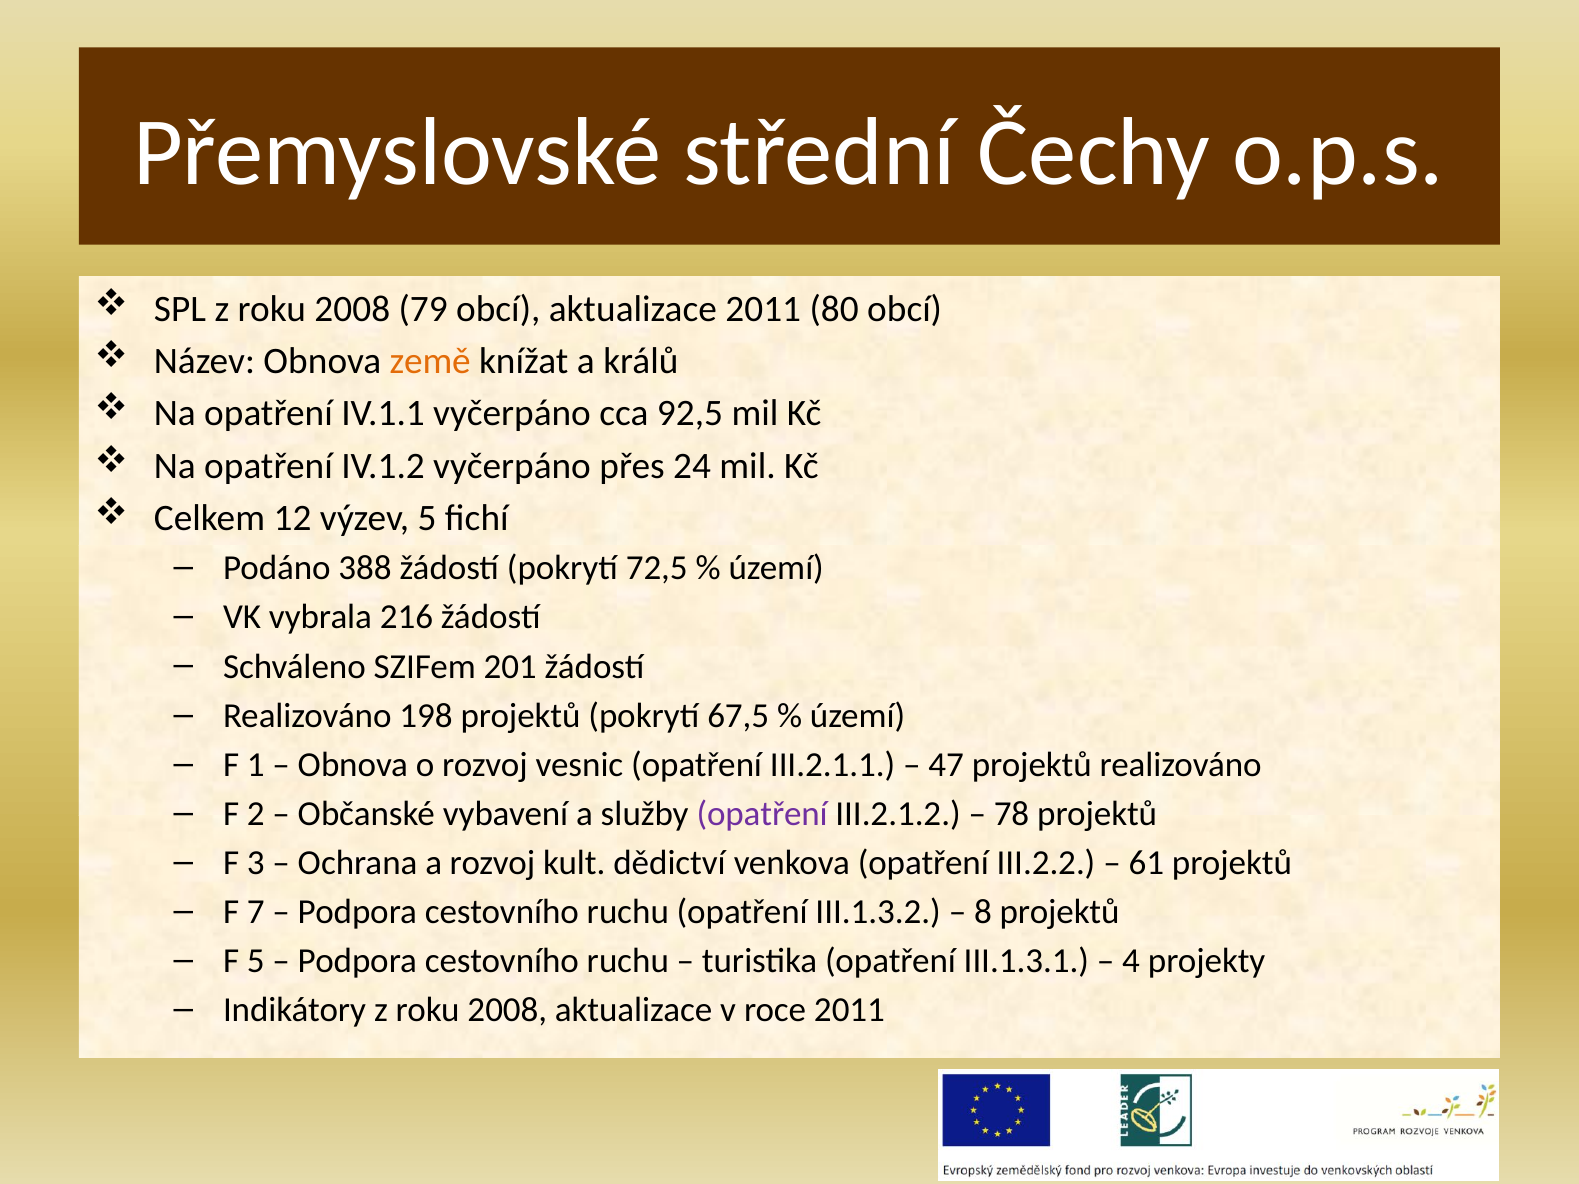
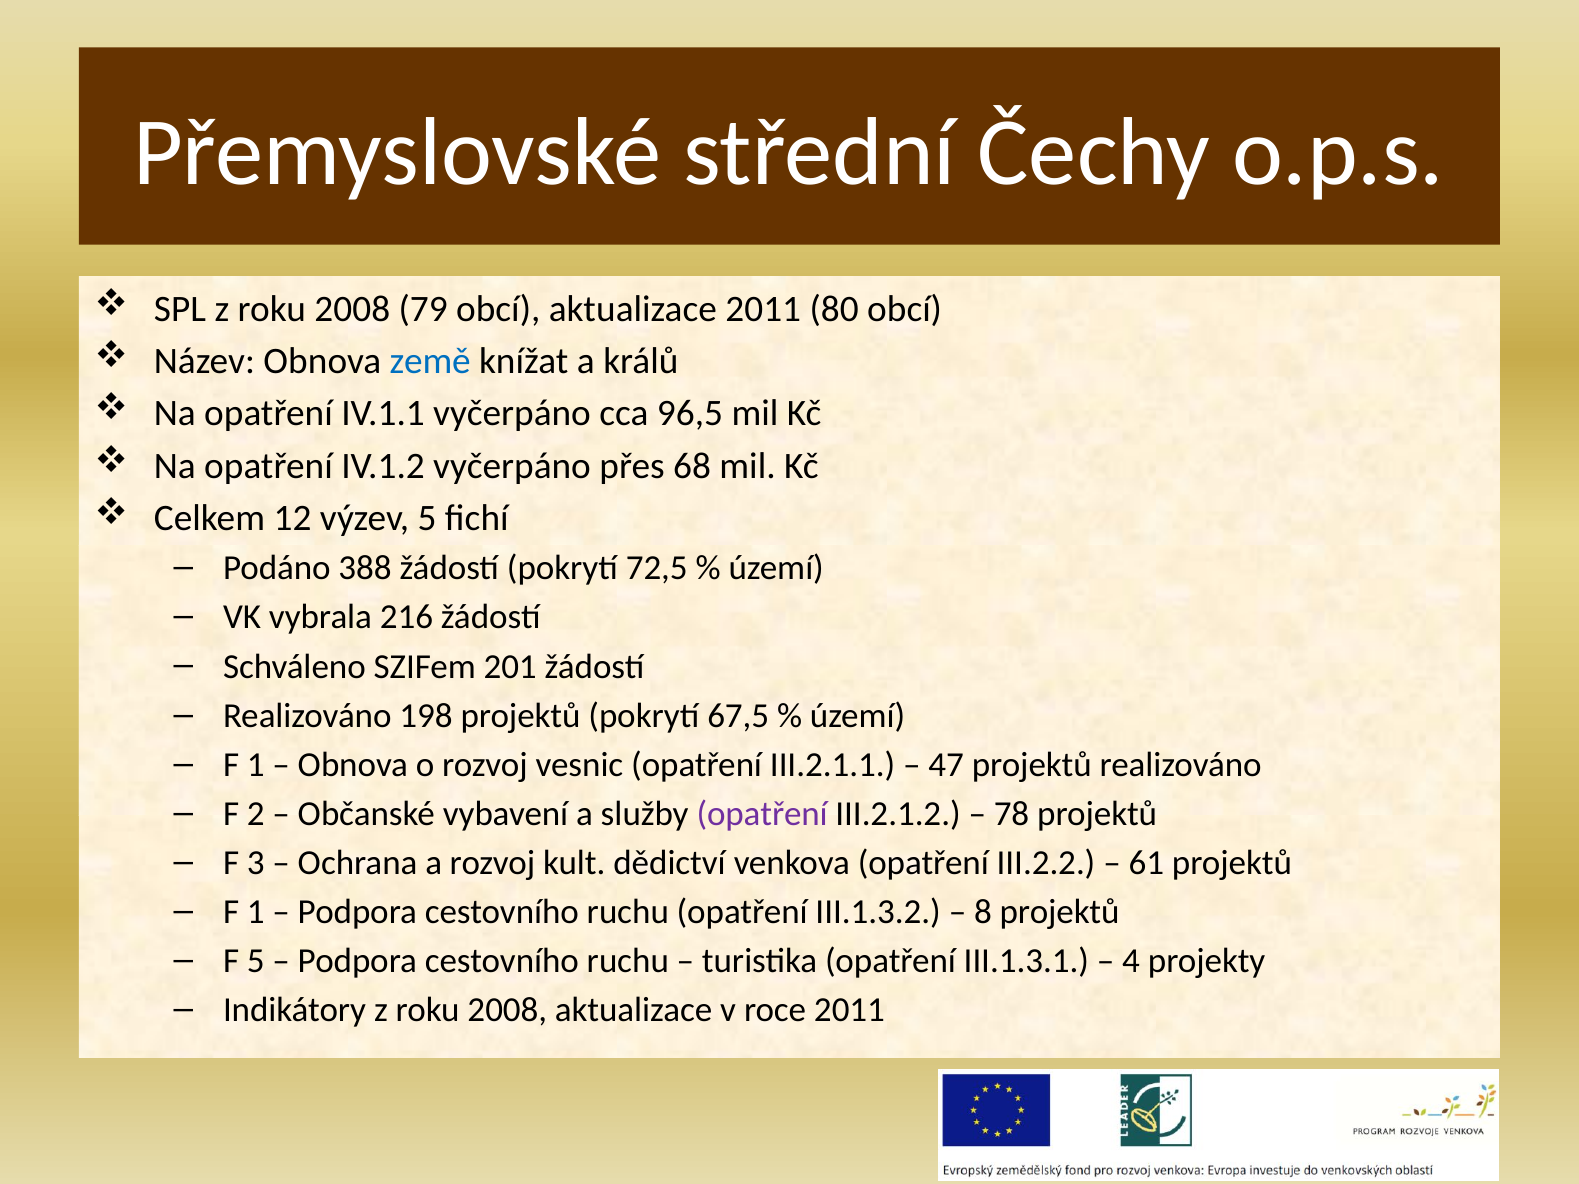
země colour: orange -> blue
92,5: 92,5 -> 96,5
24: 24 -> 68
7 at (256, 912): 7 -> 1
